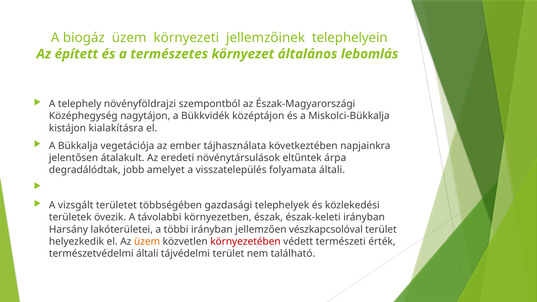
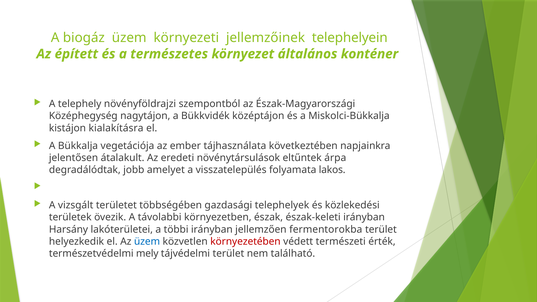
lebomlás: lebomlás -> konténer
folyamata általi: általi -> lakos
vészkapcsolóval: vészkapcsolóval -> fermentorokba
üzem at (147, 242) colour: orange -> blue
természetvédelmi általi: általi -> mely
